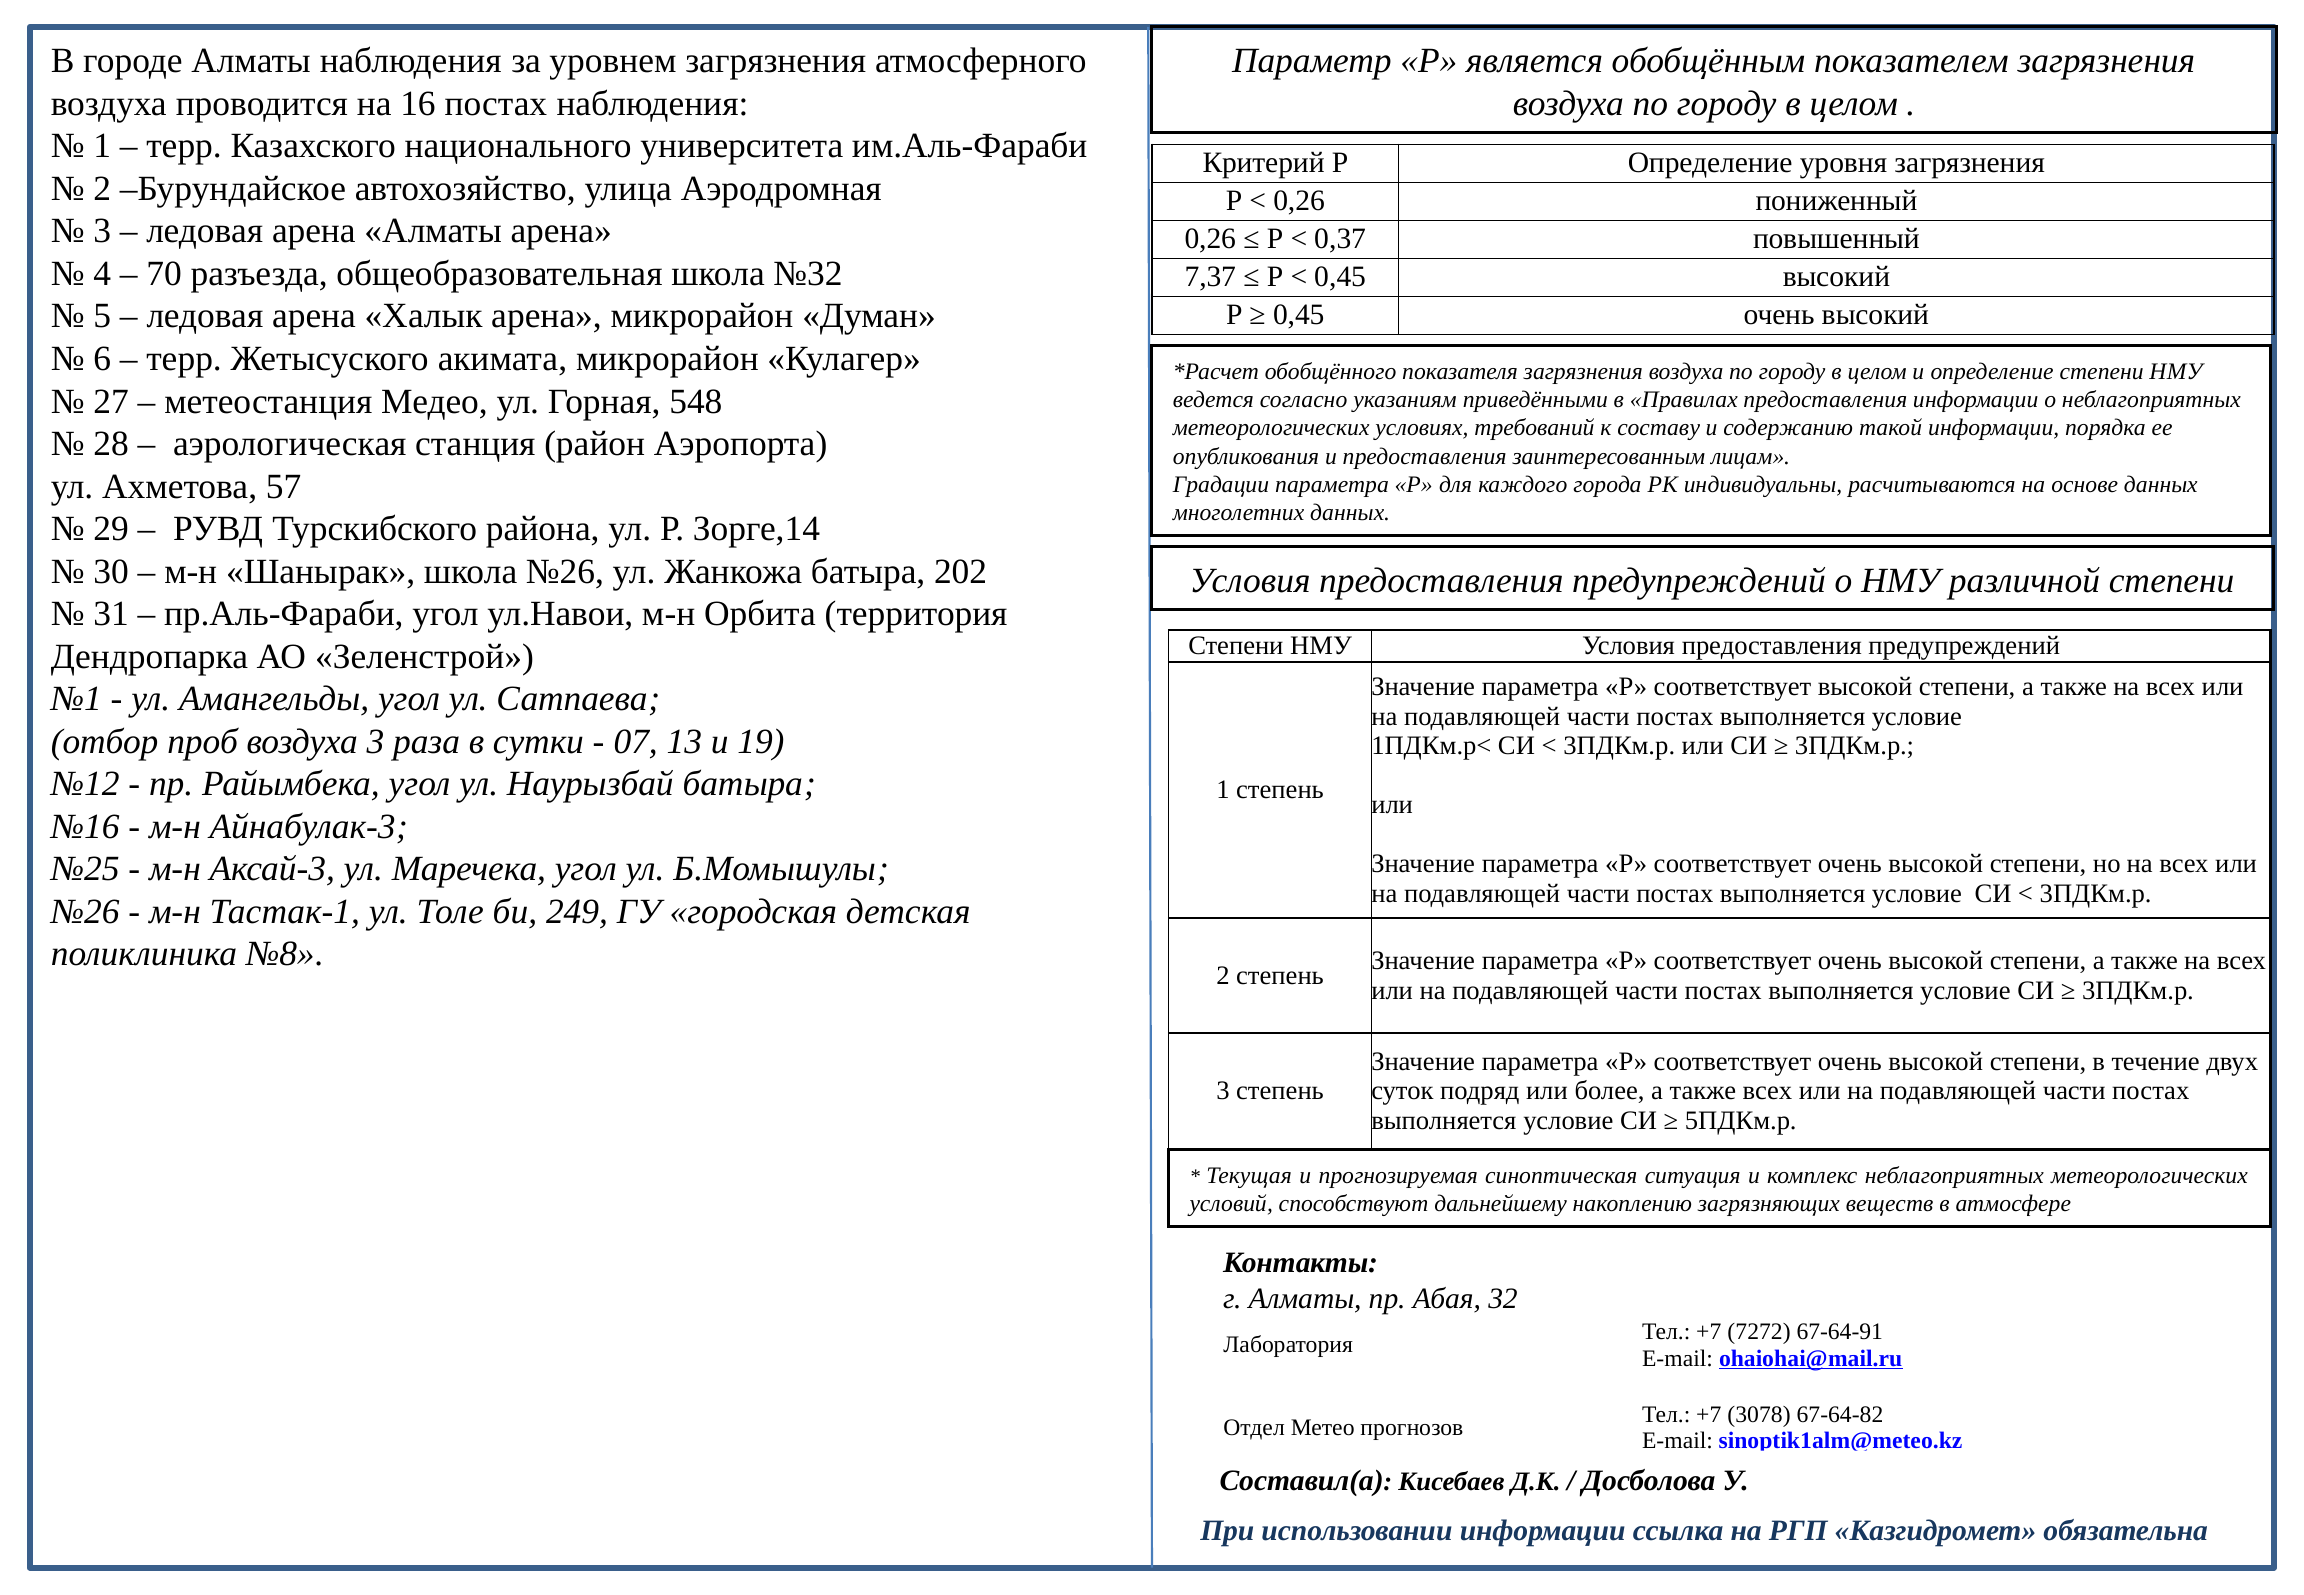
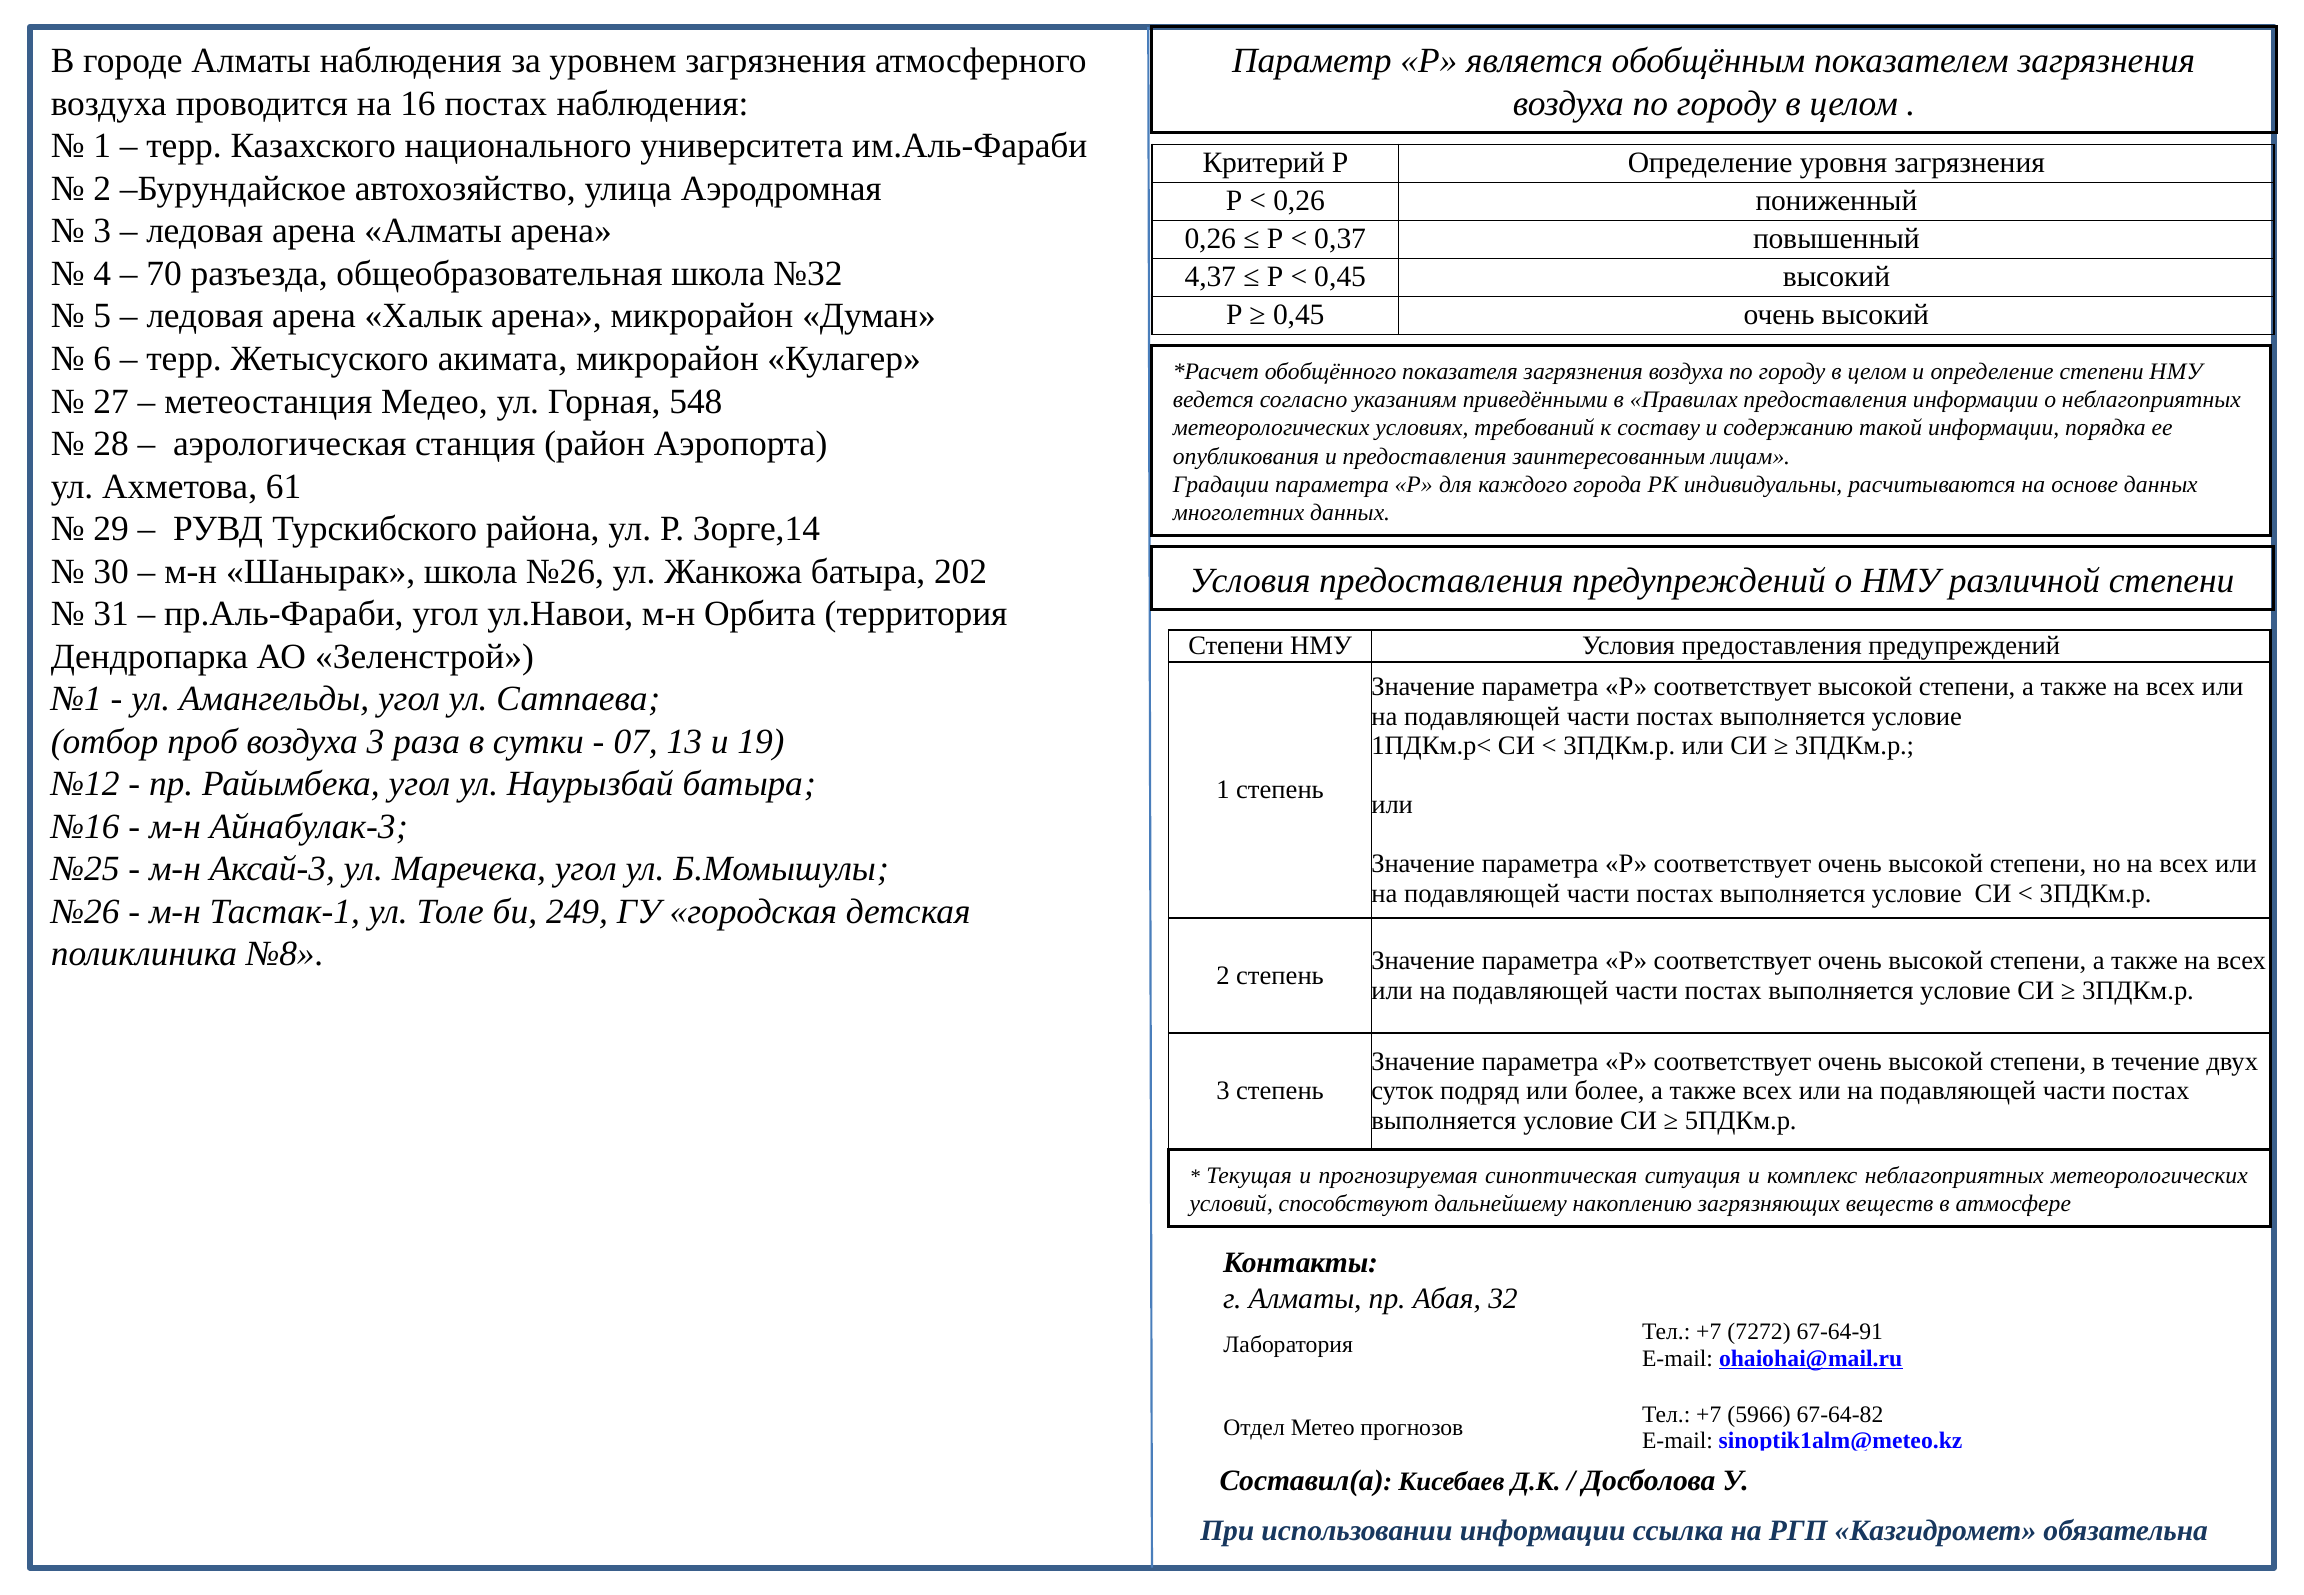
7,37: 7,37 -> 4,37
57: 57 -> 61
3078: 3078 -> 5966
